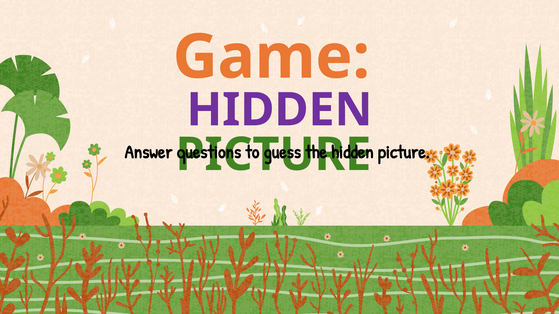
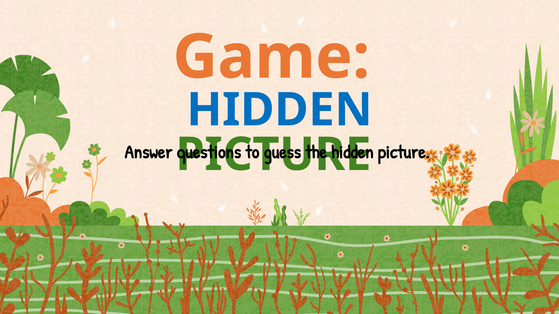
HIDDEN at (279, 110) colour: purple -> blue
